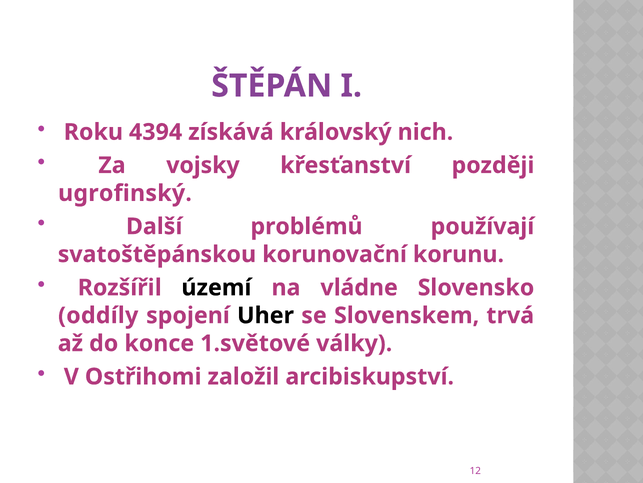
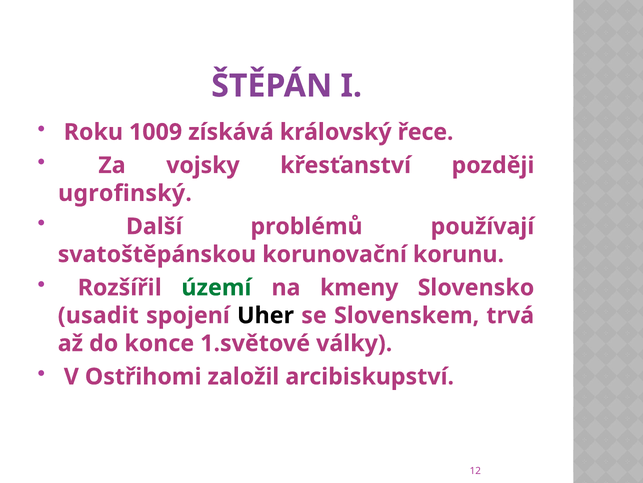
4394: 4394 -> 1009
nich: nich -> řece
území colour: black -> green
vládne: vládne -> kmeny
oddíly: oddíly -> usadit
